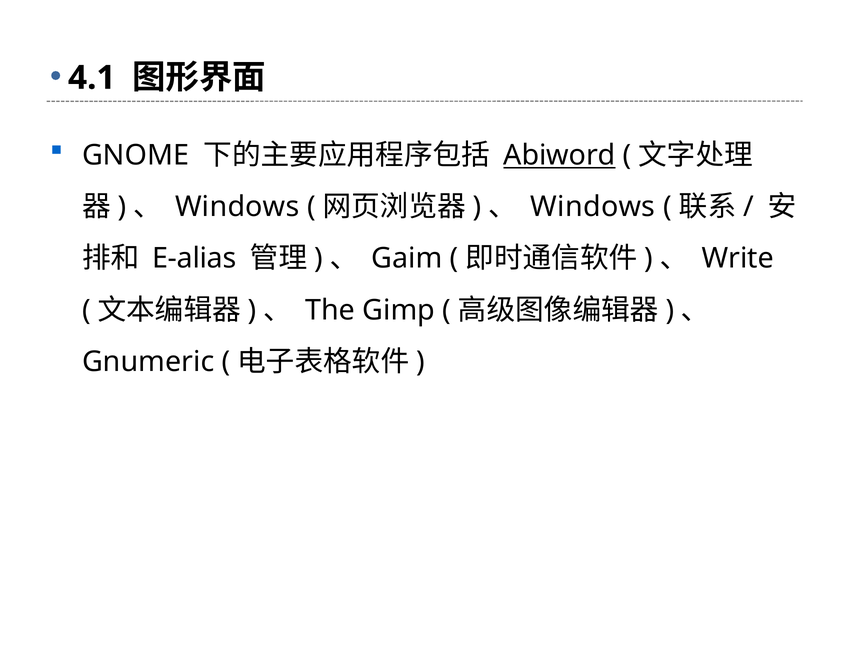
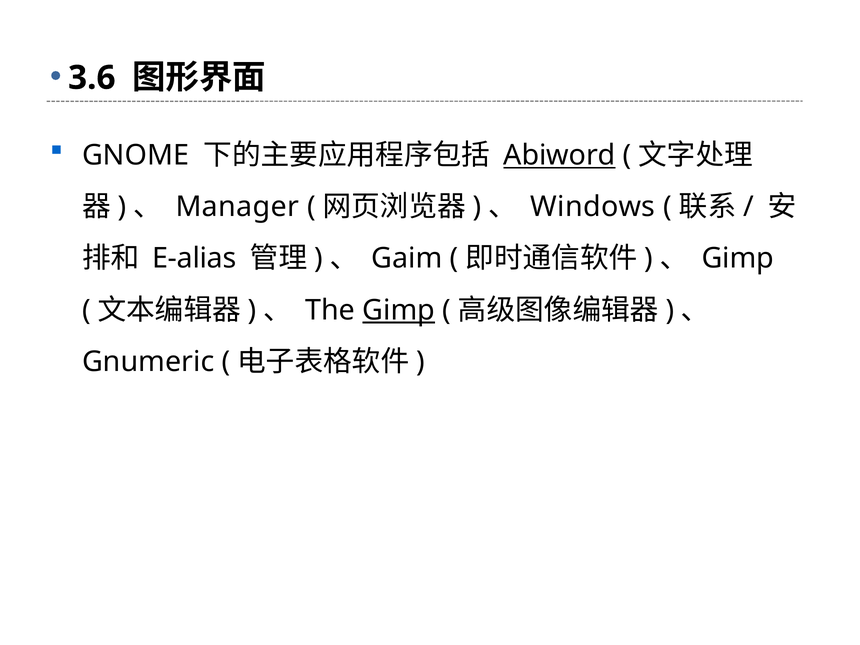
4.1: 4.1 -> 3.6
Windows at (237, 207): Windows -> Manager
Write at (738, 259): Write -> Gimp
Gimp at (399, 310) underline: none -> present
